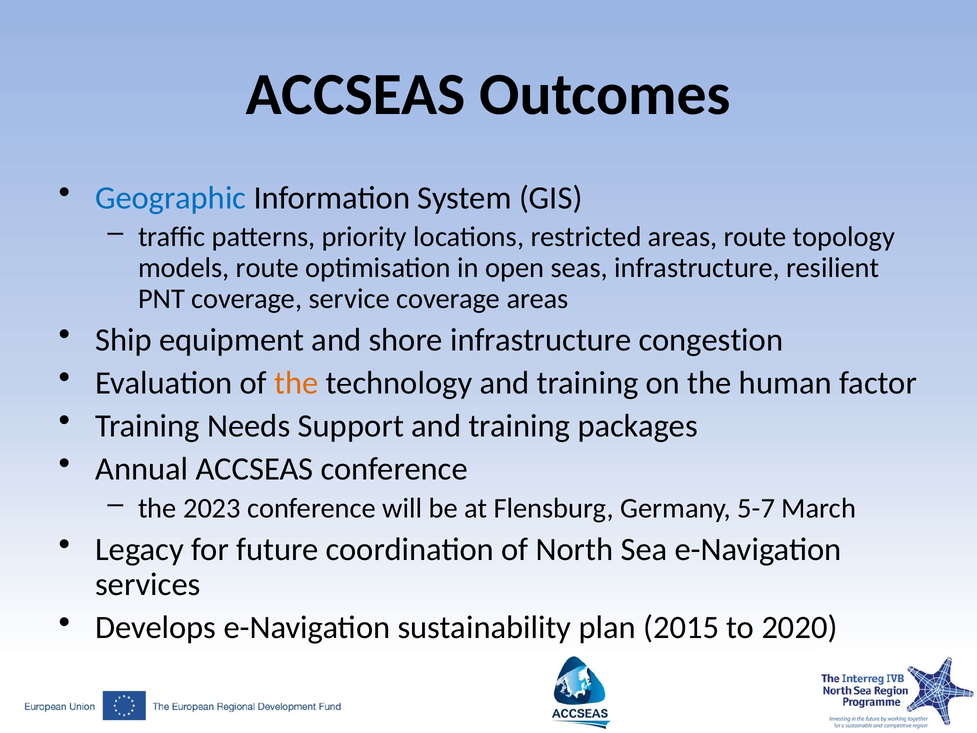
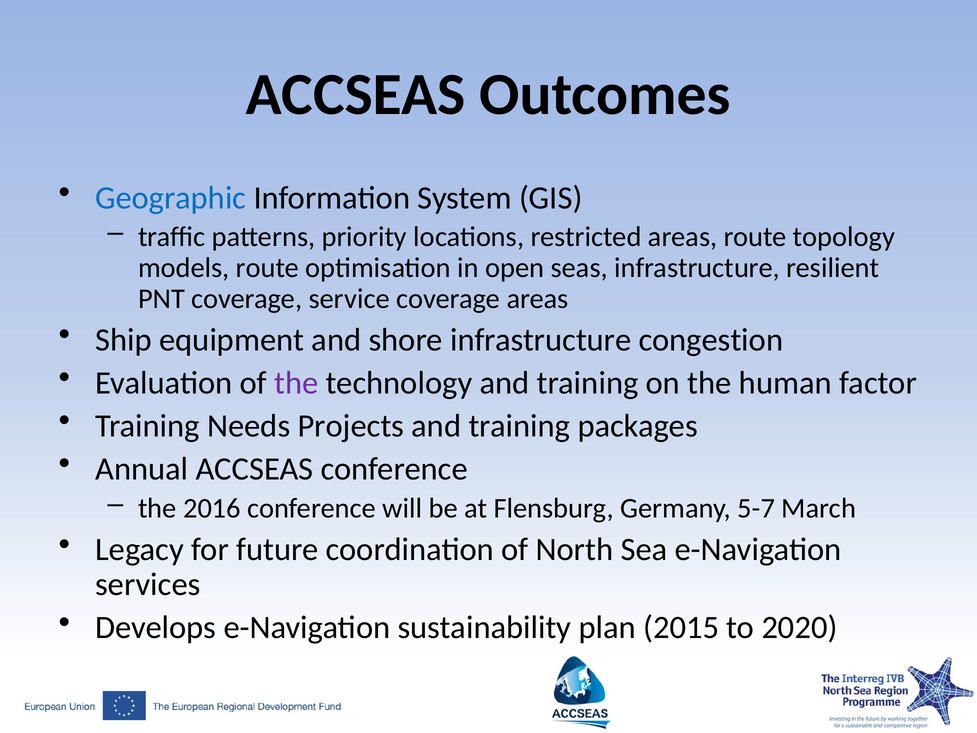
the at (296, 383) colour: orange -> purple
Support: Support -> Projects
2023: 2023 -> 2016
